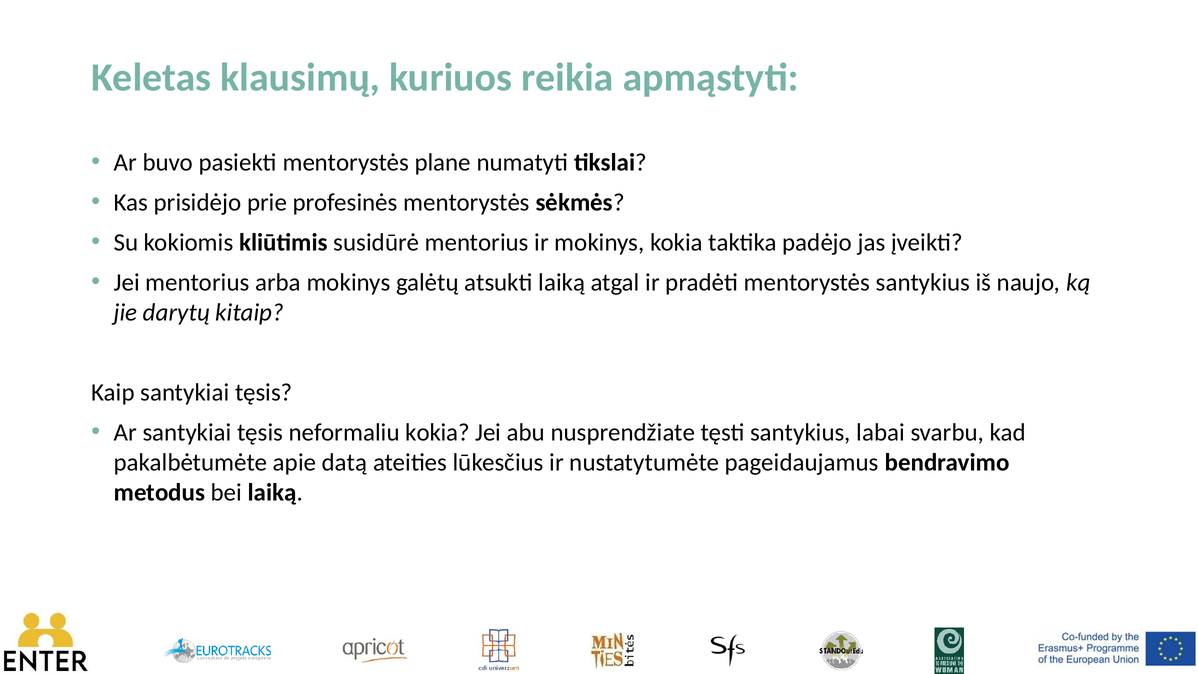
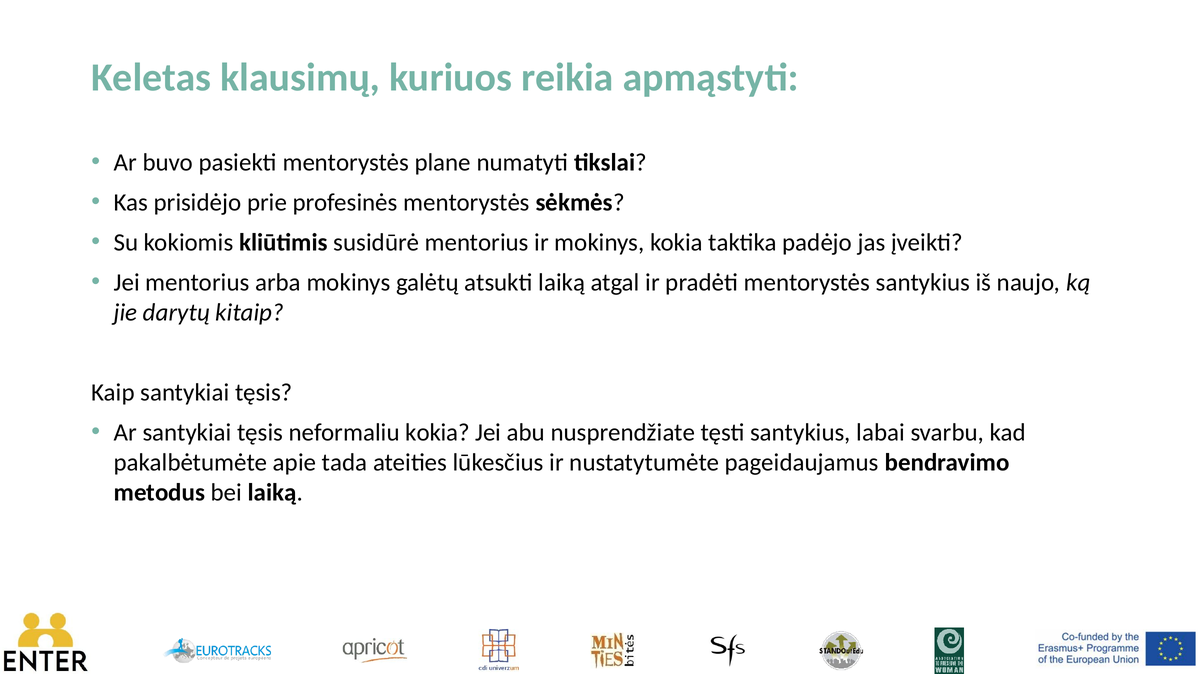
datą: datą -> tada
